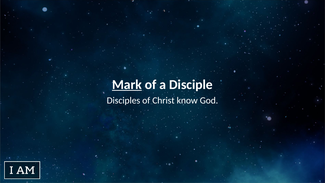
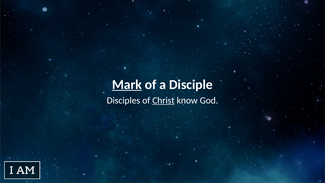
Christ underline: none -> present
